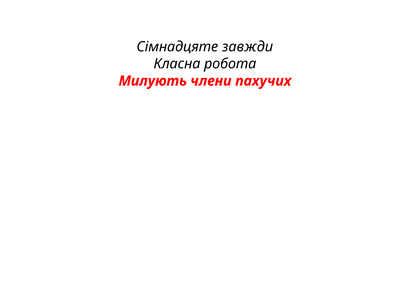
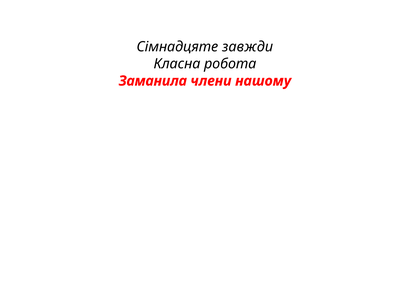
Милують: Милують -> Заманила
пахучих: пахучих -> нашому
